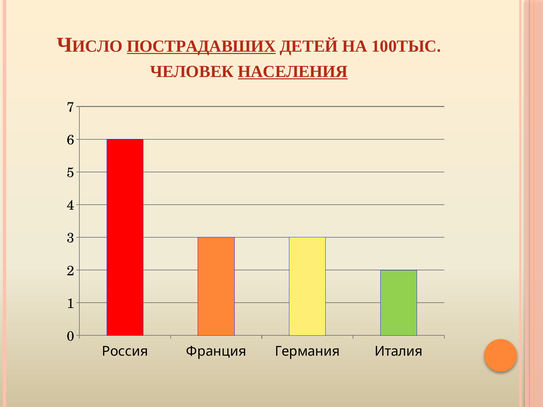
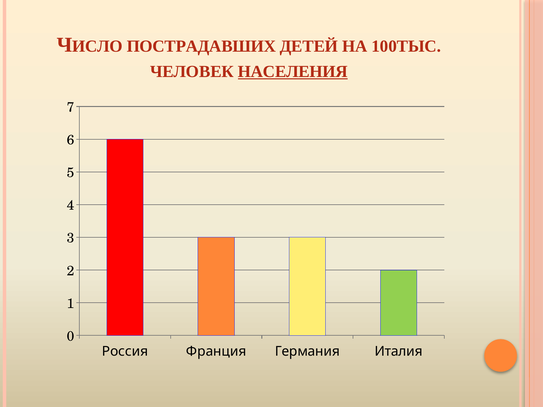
ПОСТРАДАВШИХ underline: present -> none
